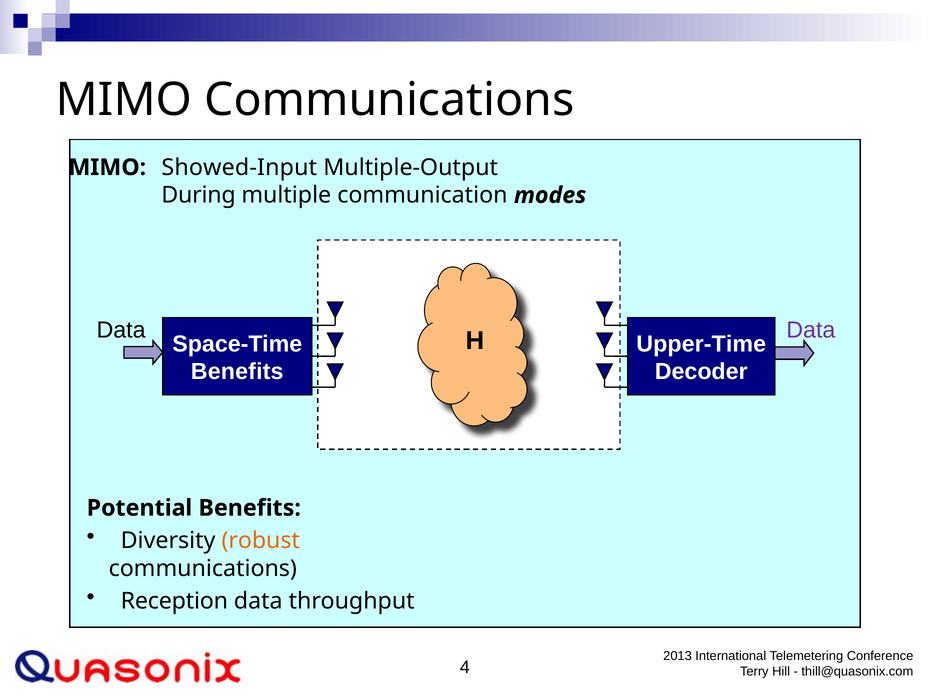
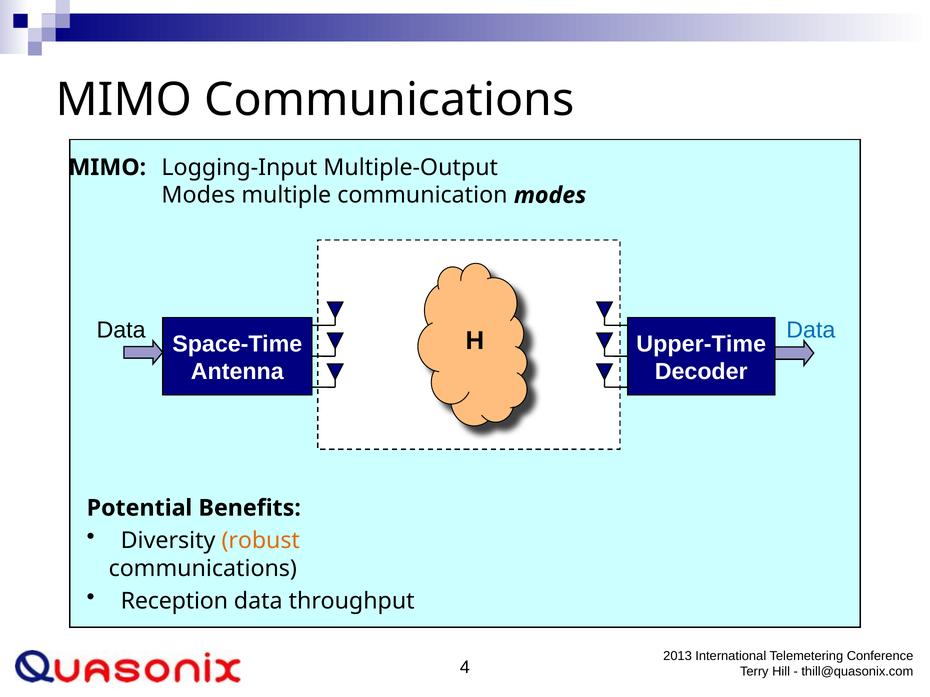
Showed-Input: Showed-Input -> Logging-Input
During at (199, 195): During -> Modes
Data at (811, 330) colour: purple -> blue
Benefits at (237, 372): Benefits -> Antenna
